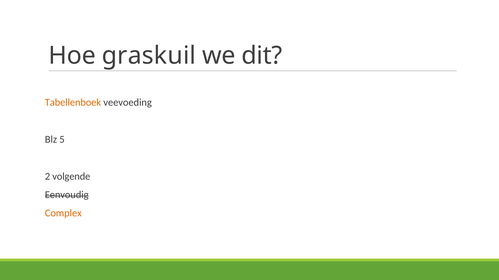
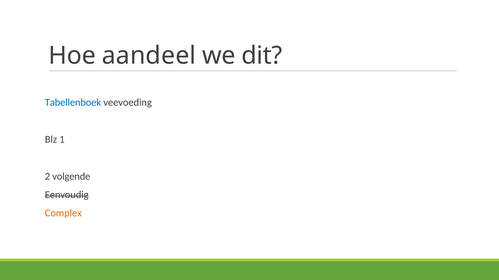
graskuil: graskuil -> aandeel
Tabellenboek colour: orange -> blue
5: 5 -> 1
